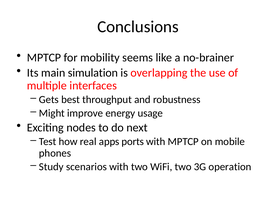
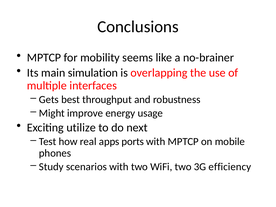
nodes: nodes -> utilize
operation: operation -> efficiency
